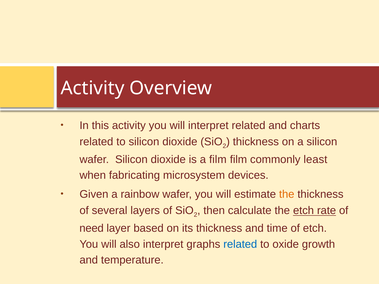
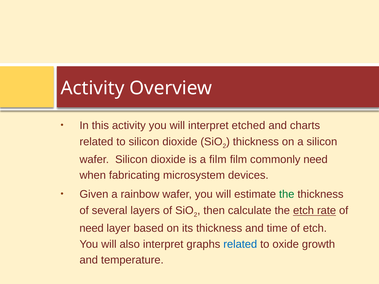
interpret related: related -> etched
commonly least: least -> need
the at (287, 195) colour: orange -> green
